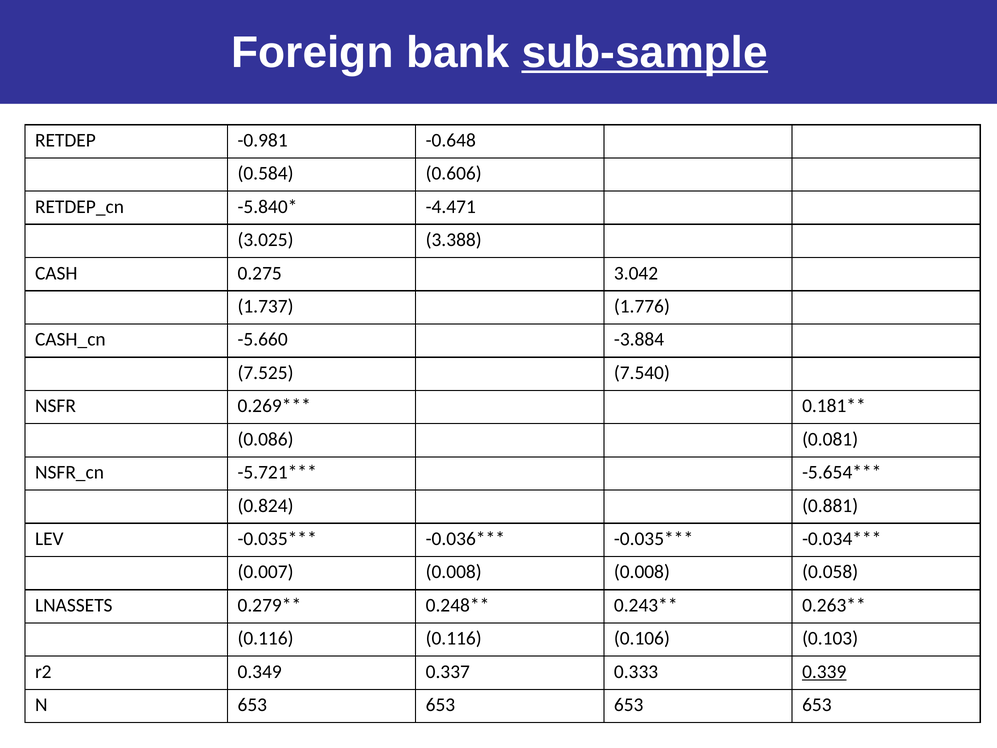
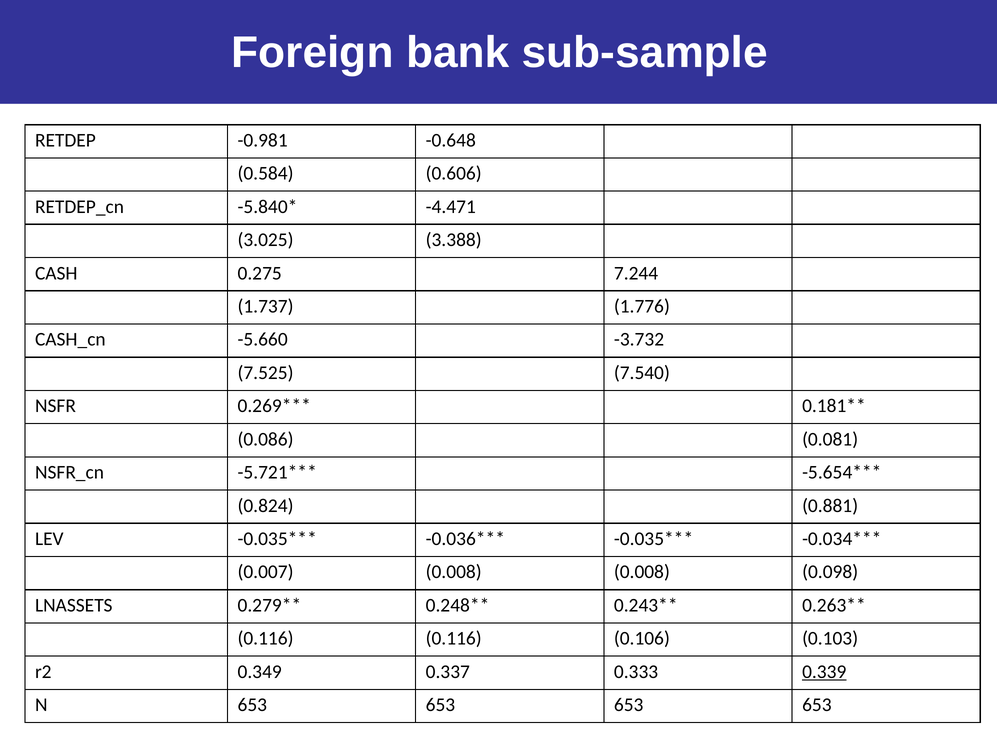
sub-sample underline: present -> none
3.042: 3.042 -> 7.244
-3.884: -3.884 -> -3.732
0.058: 0.058 -> 0.098
